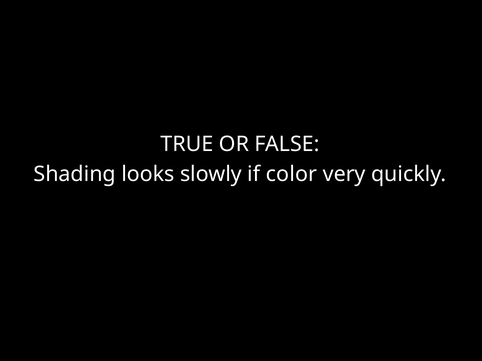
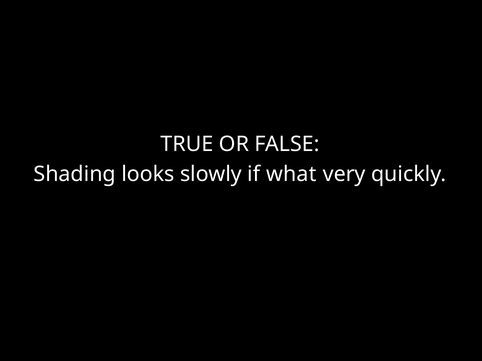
color: color -> what
